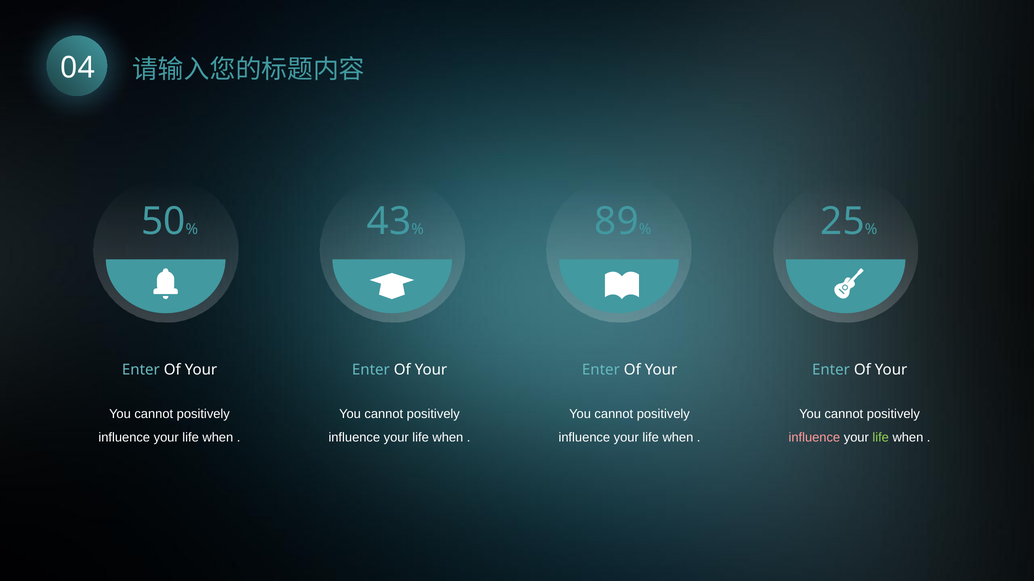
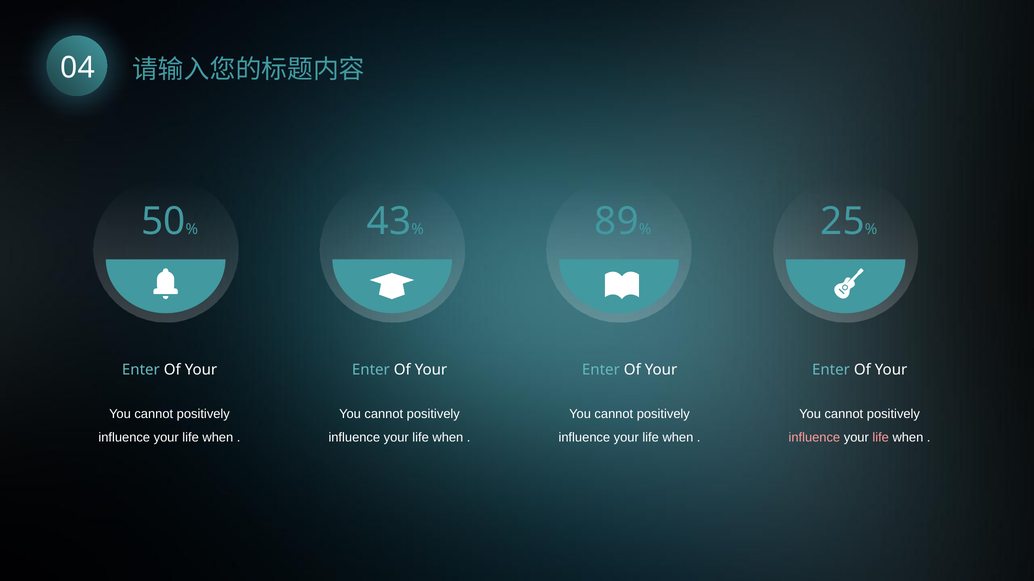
life at (881, 438) colour: light green -> pink
